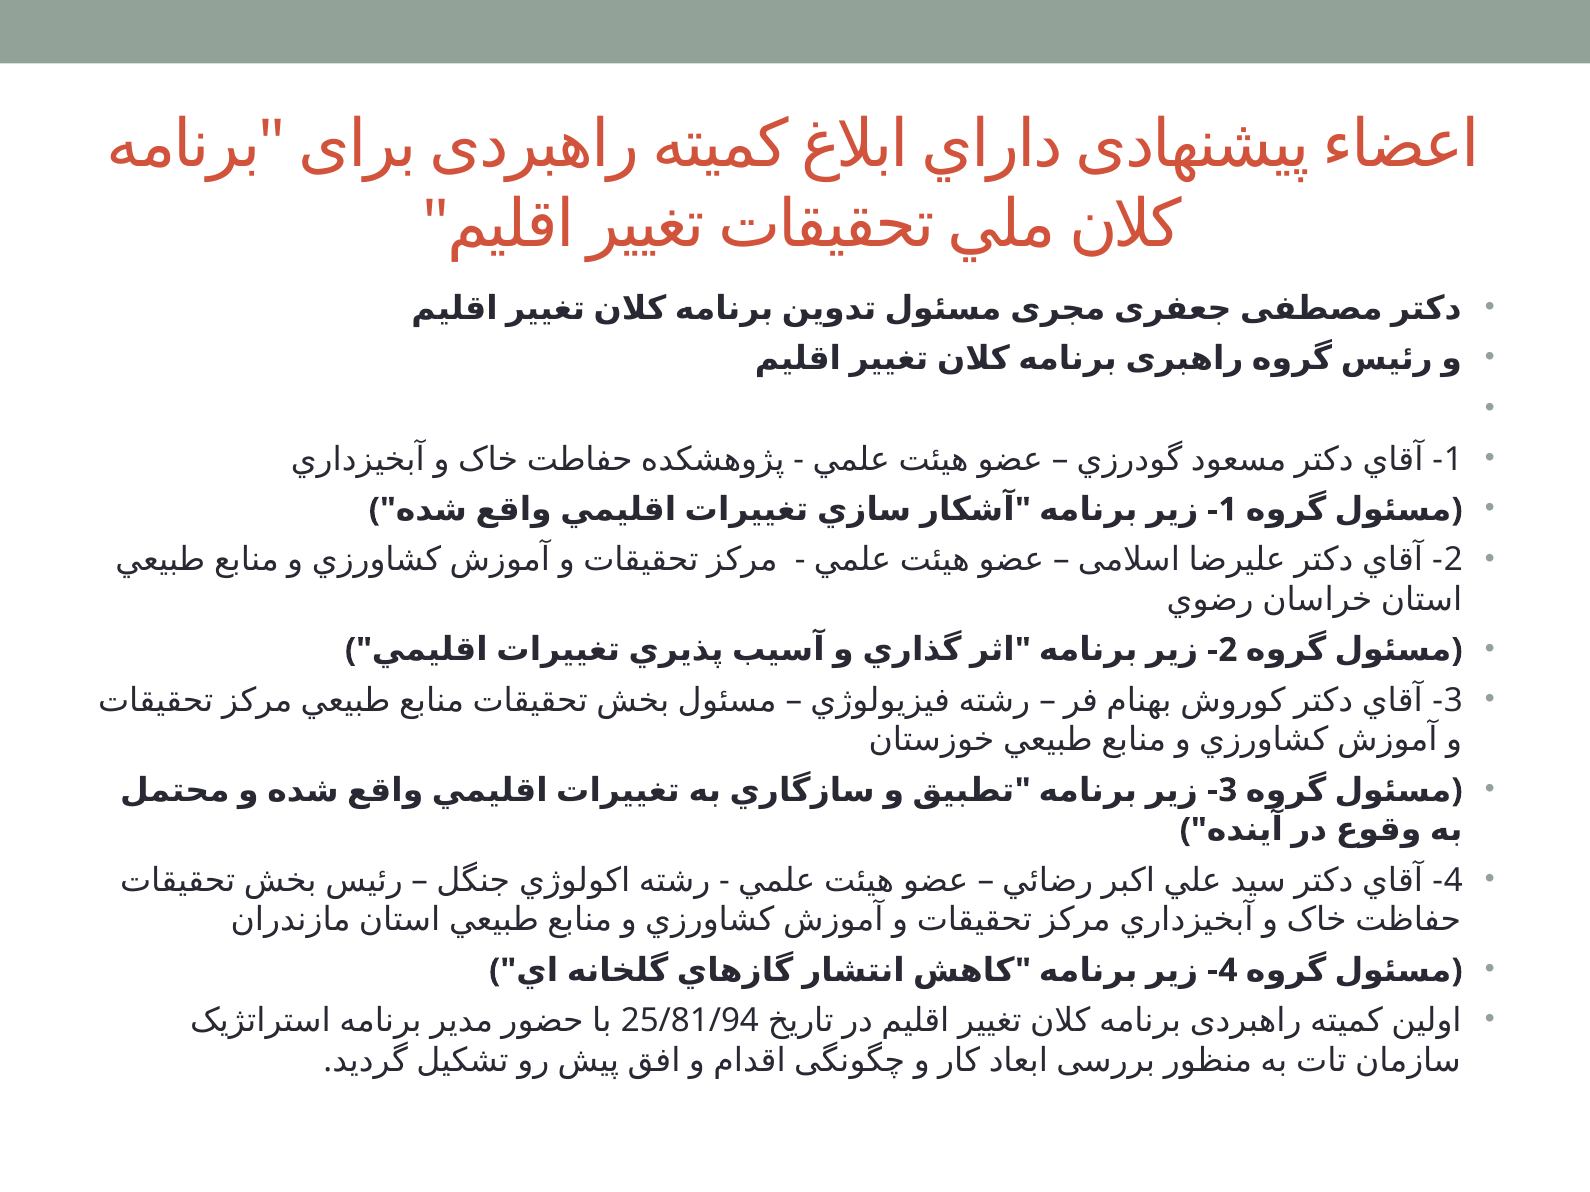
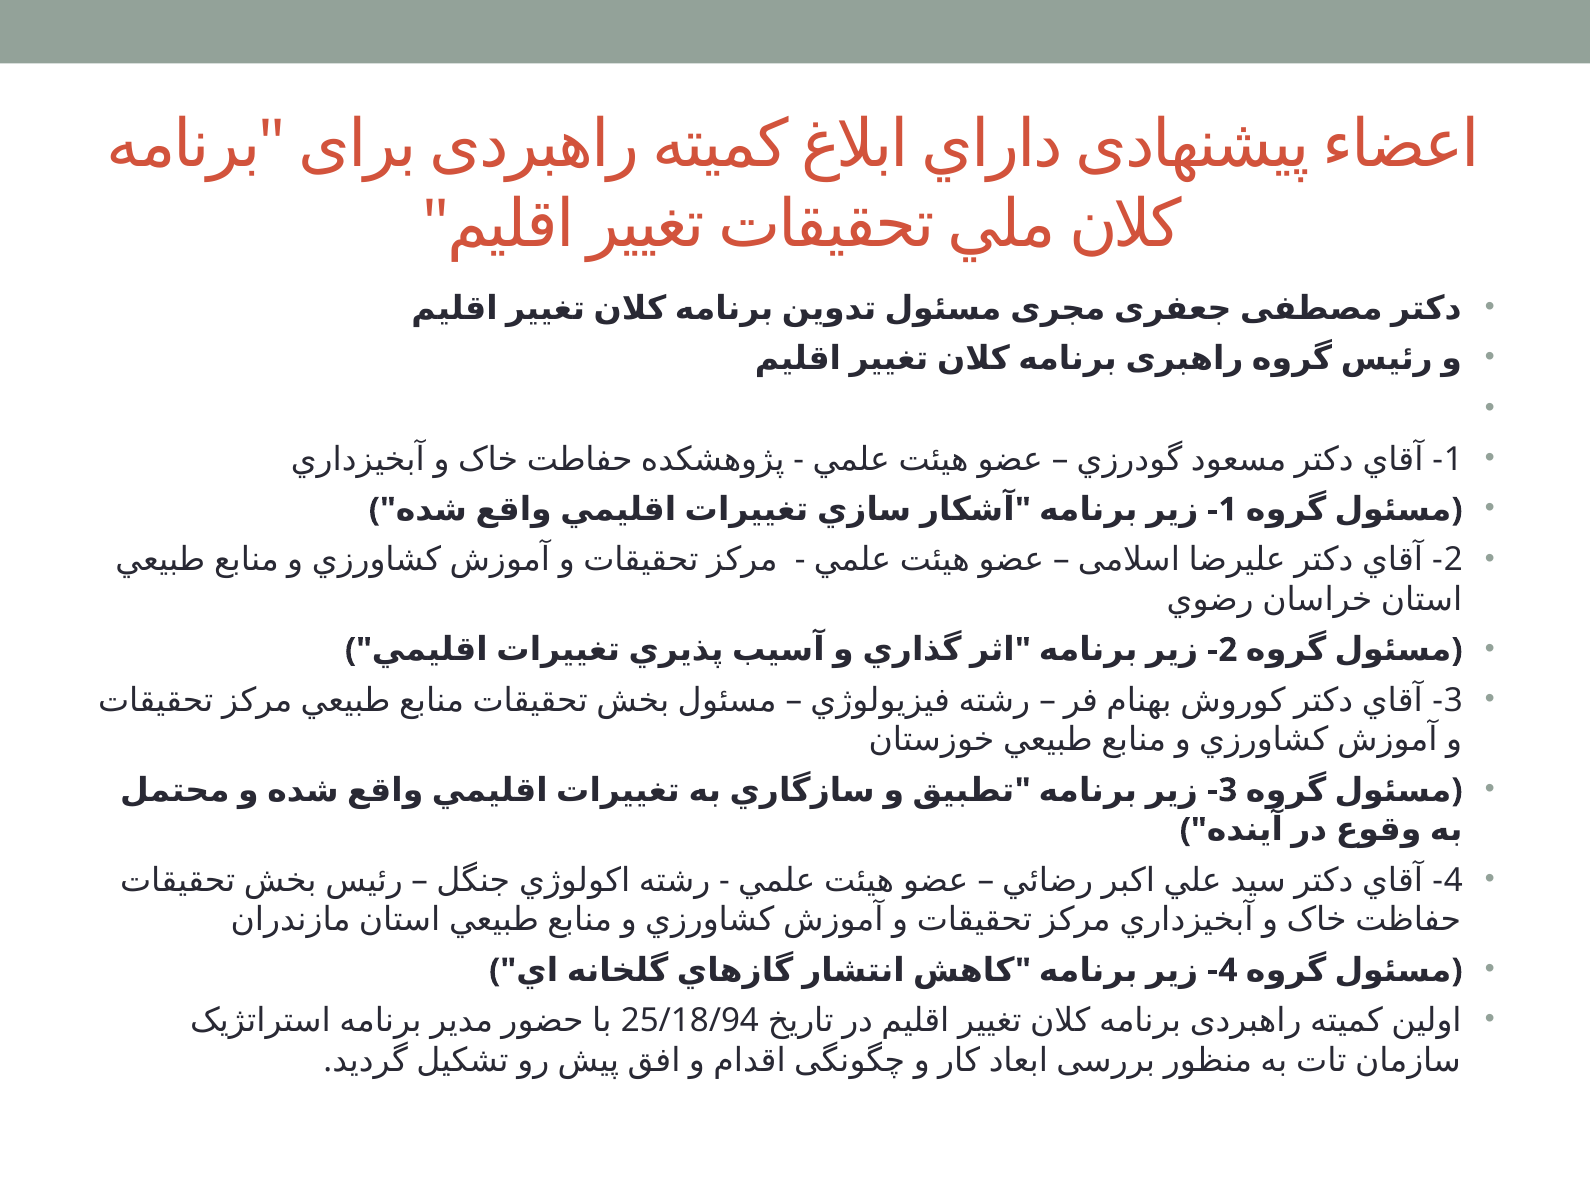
25/81/94: 25/81/94 -> 25/18/94
